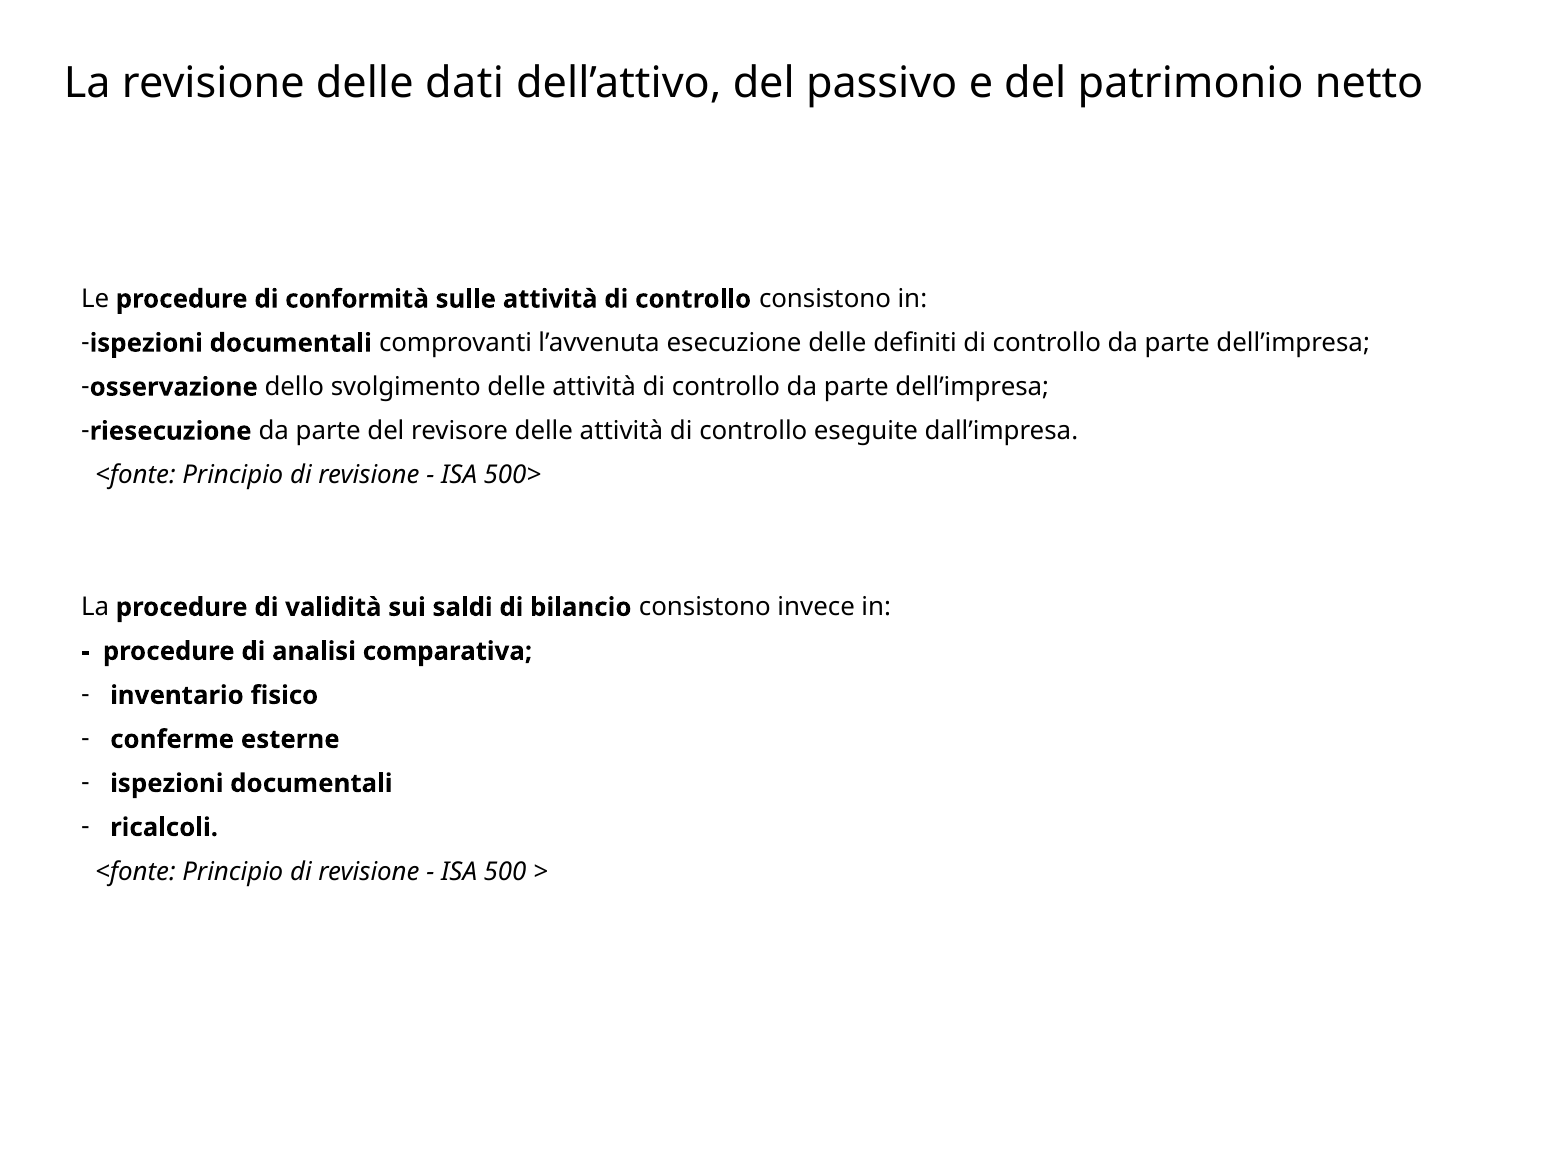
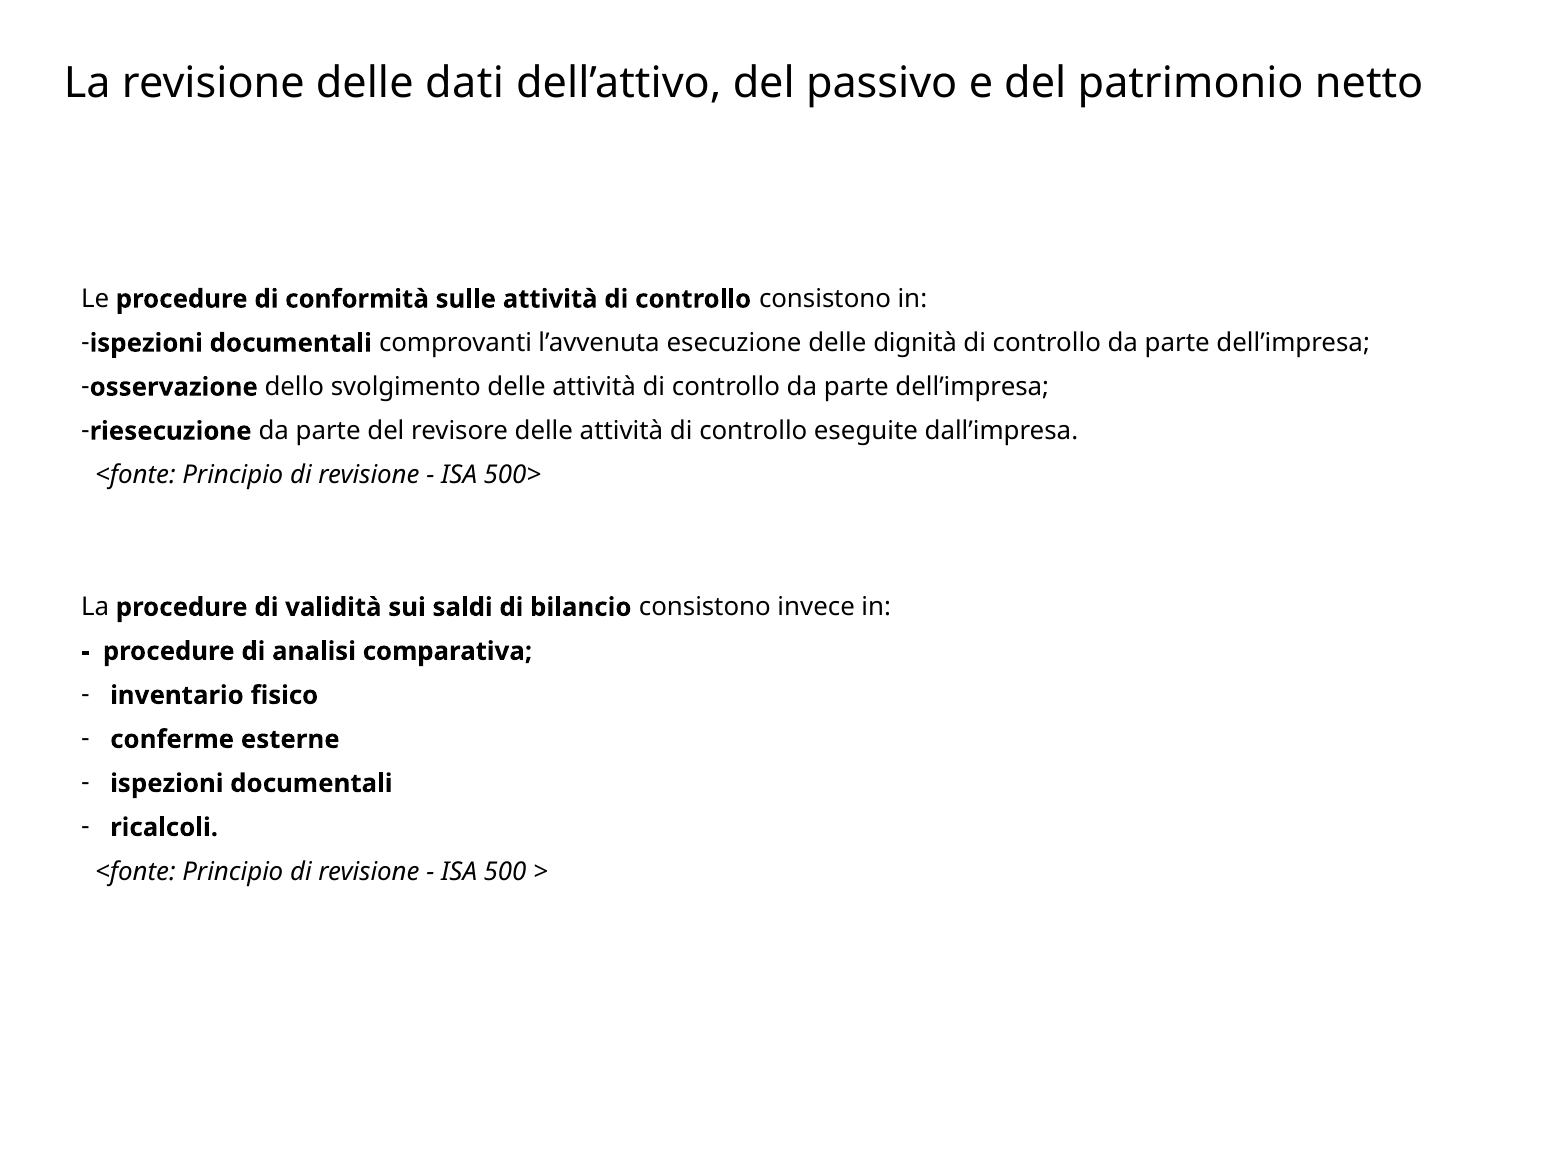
definiti: definiti -> dignità
